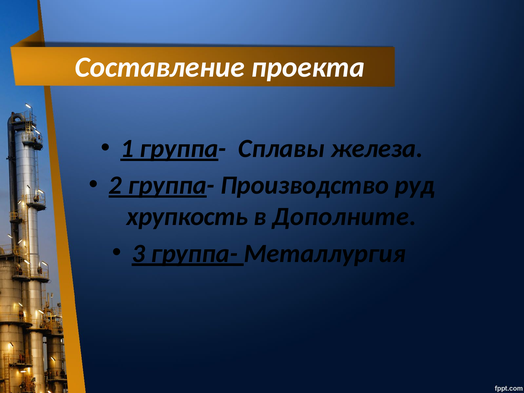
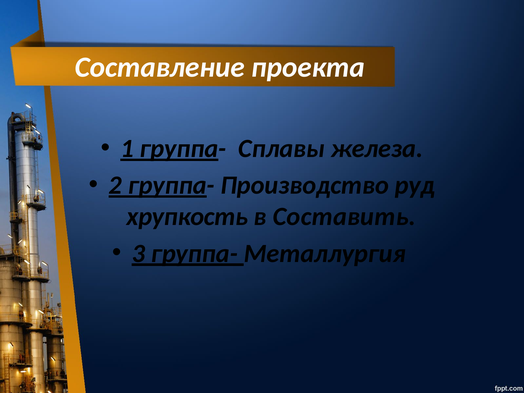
Дополните: Дополните -> Составить
